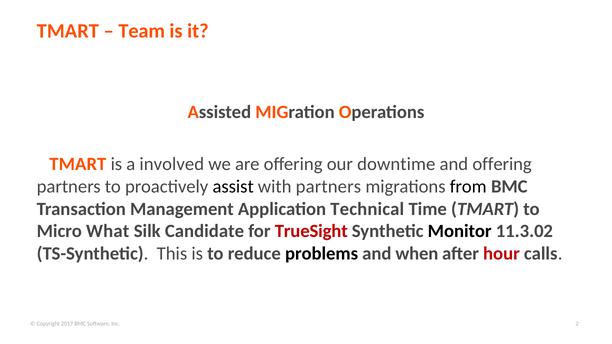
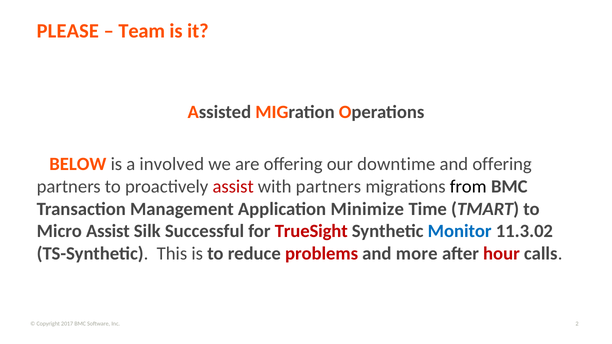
TMART at (68, 31): TMART -> PLEASE
TMART at (78, 164): TMART -> BELOW
assist at (233, 187) colour: black -> red
Technical: Technical -> Minimize
Micro What: What -> Assist
Candidate: Candidate -> Successful
Monitor colour: black -> blue
problems colour: black -> red
when: when -> more
